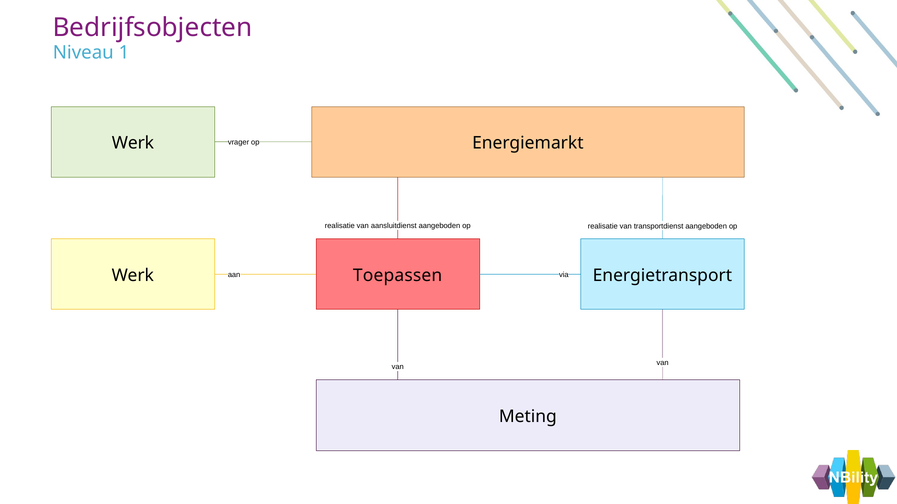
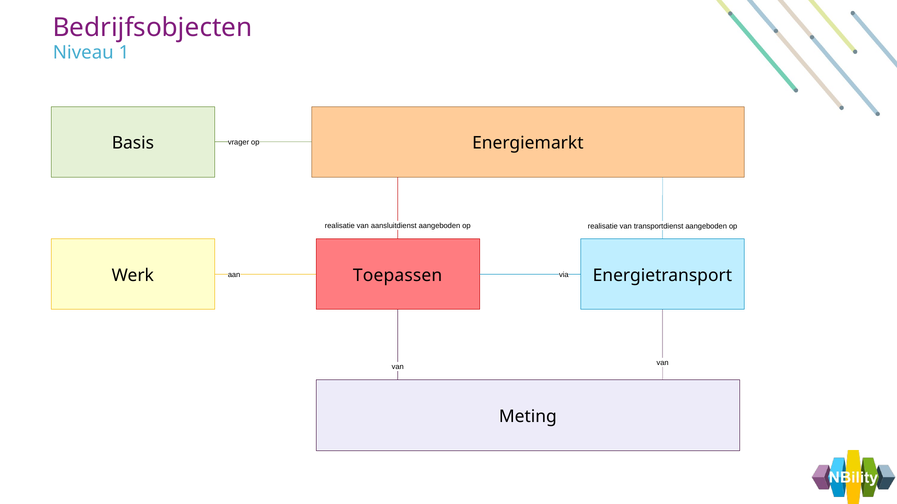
Werk at (133, 143): Werk -> Basis
